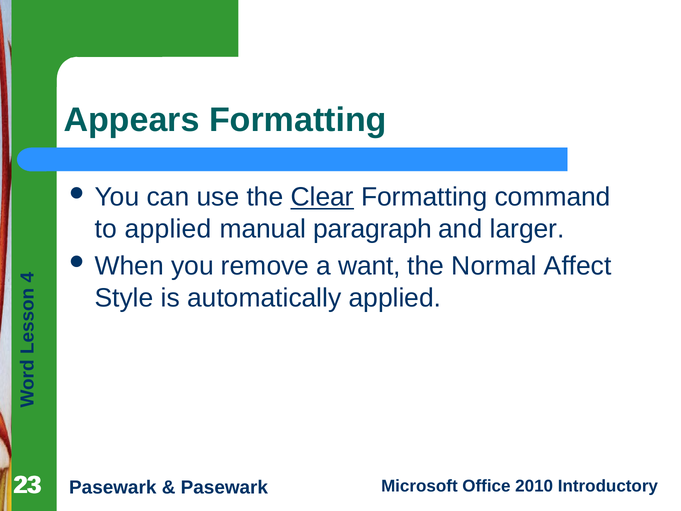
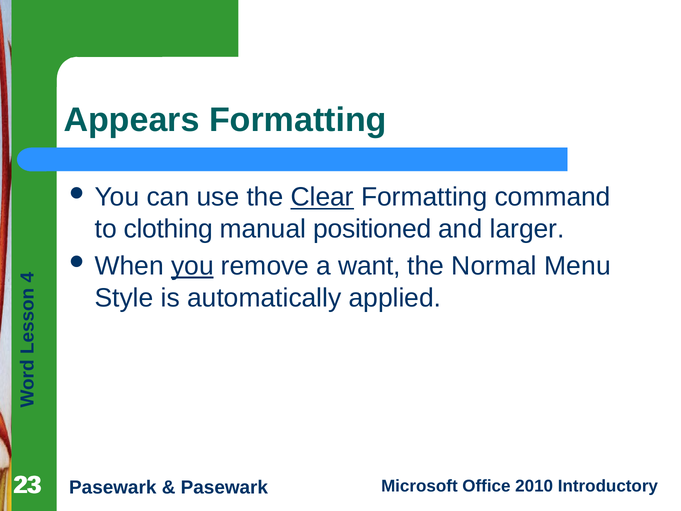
to applied: applied -> clothing
paragraph: paragraph -> positioned
you at (192, 266) underline: none -> present
Affect: Affect -> Menu
